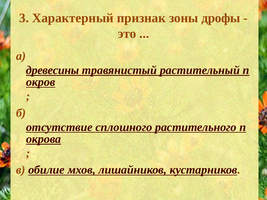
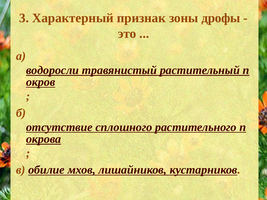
древесины: древесины -> водоросли
